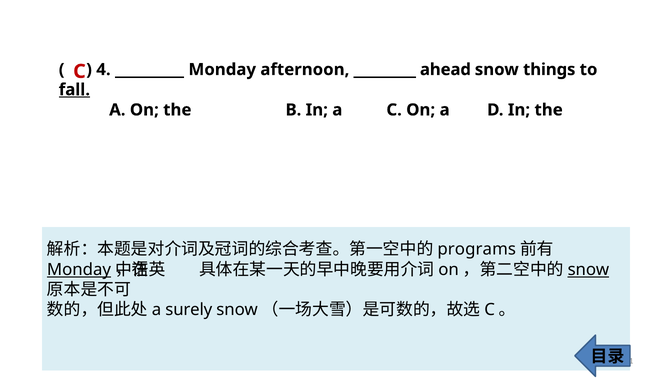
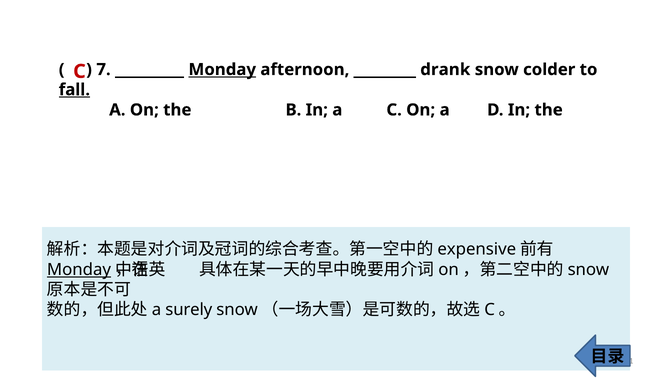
4: 4 -> 7
Monday at (222, 70) underline: none -> present
ahead: ahead -> drank
things: things -> colder
programs: programs -> expensive
snow at (588, 270) underline: present -> none
